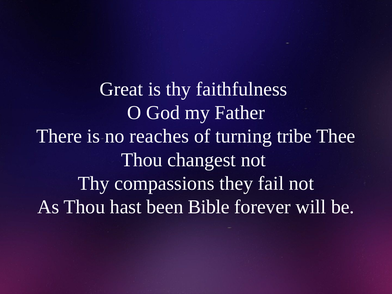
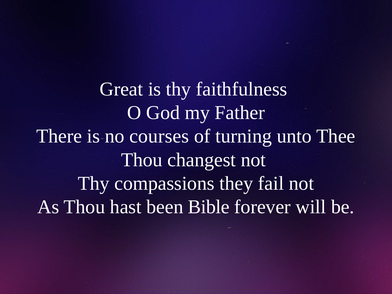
reaches: reaches -> courses
tribe: tribe -> unto
